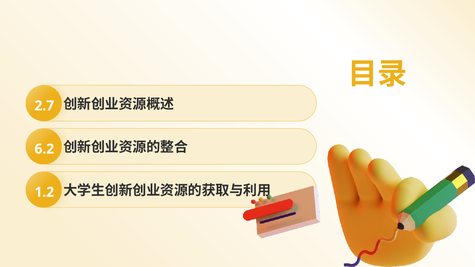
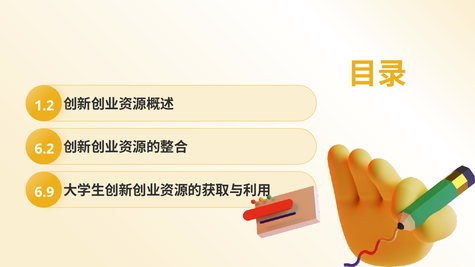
2.7: 2.7 -> 1.2
1.2: 1.2 -> 6.9
